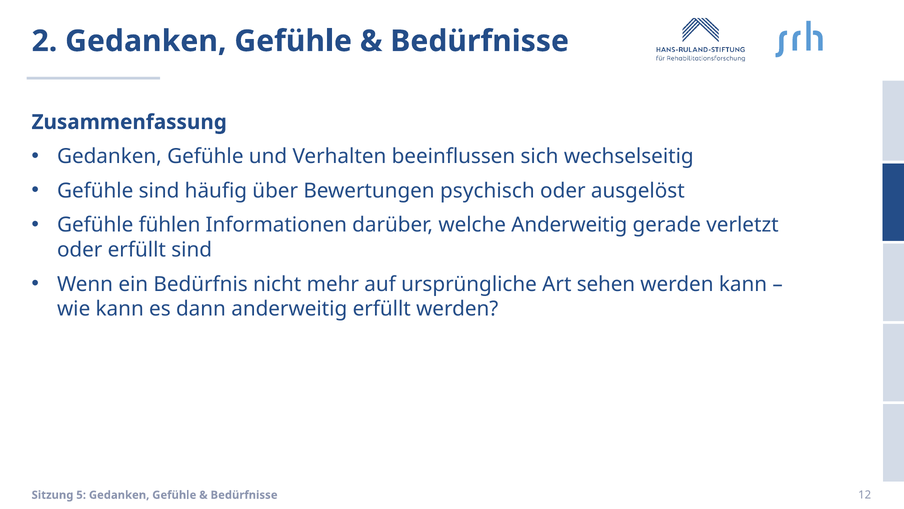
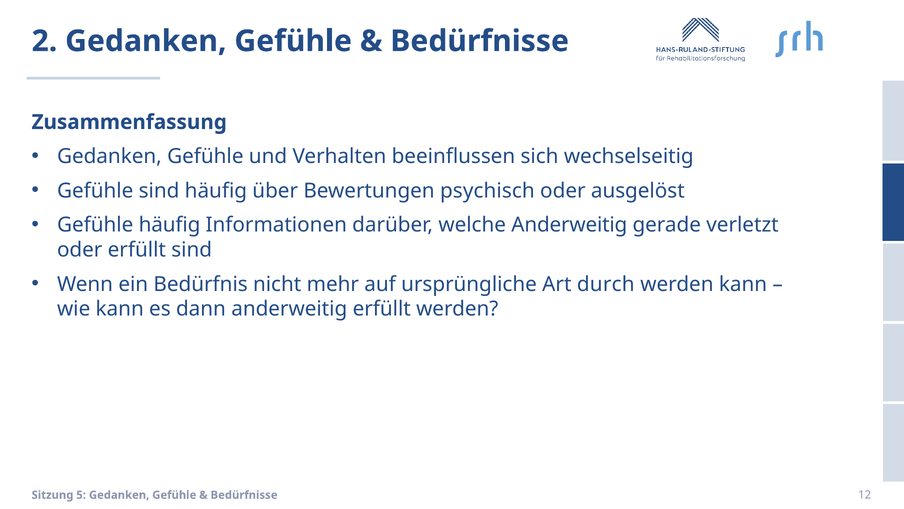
Gefühle fühlen: fühlen -> häufig
sehen: sehen -> durch
